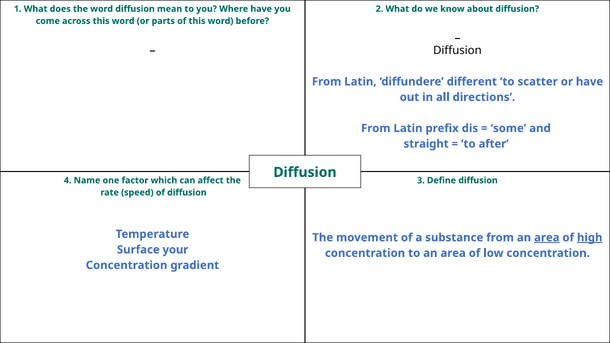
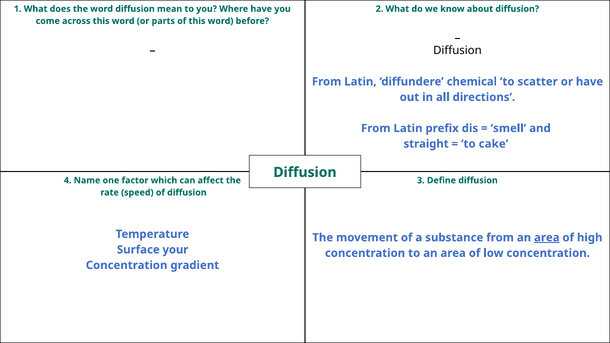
different: different -> chemical
some: some -> smell
after: after -> cake
high underline: present -> none
